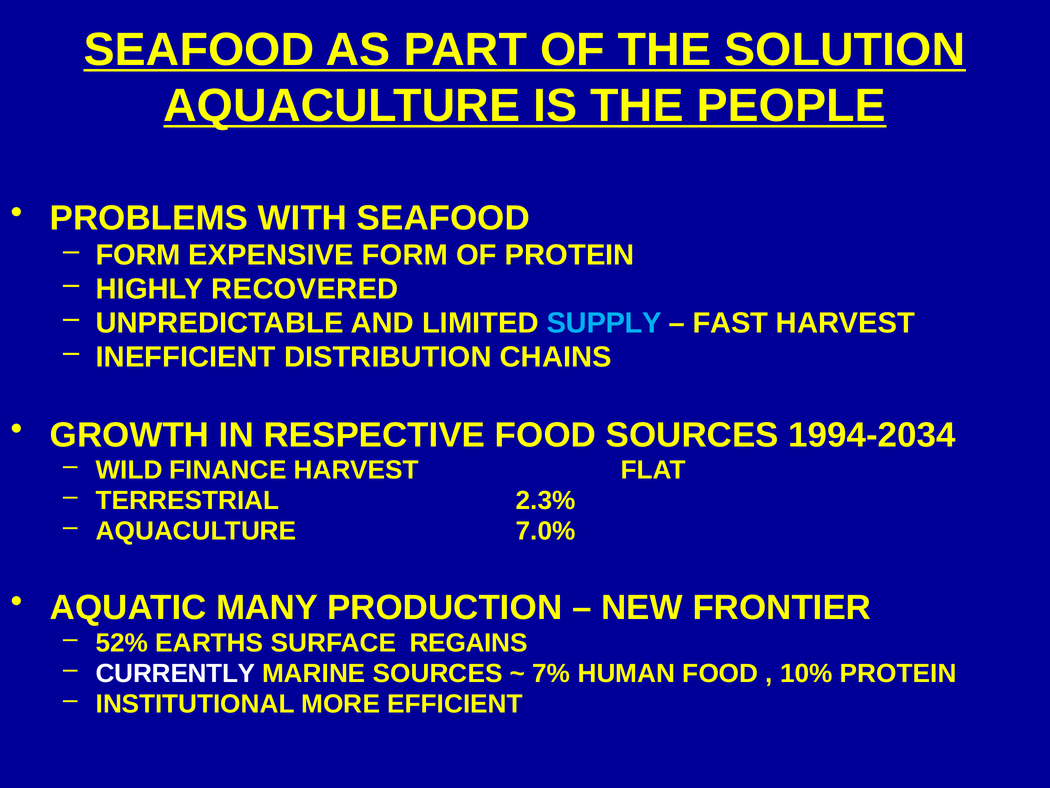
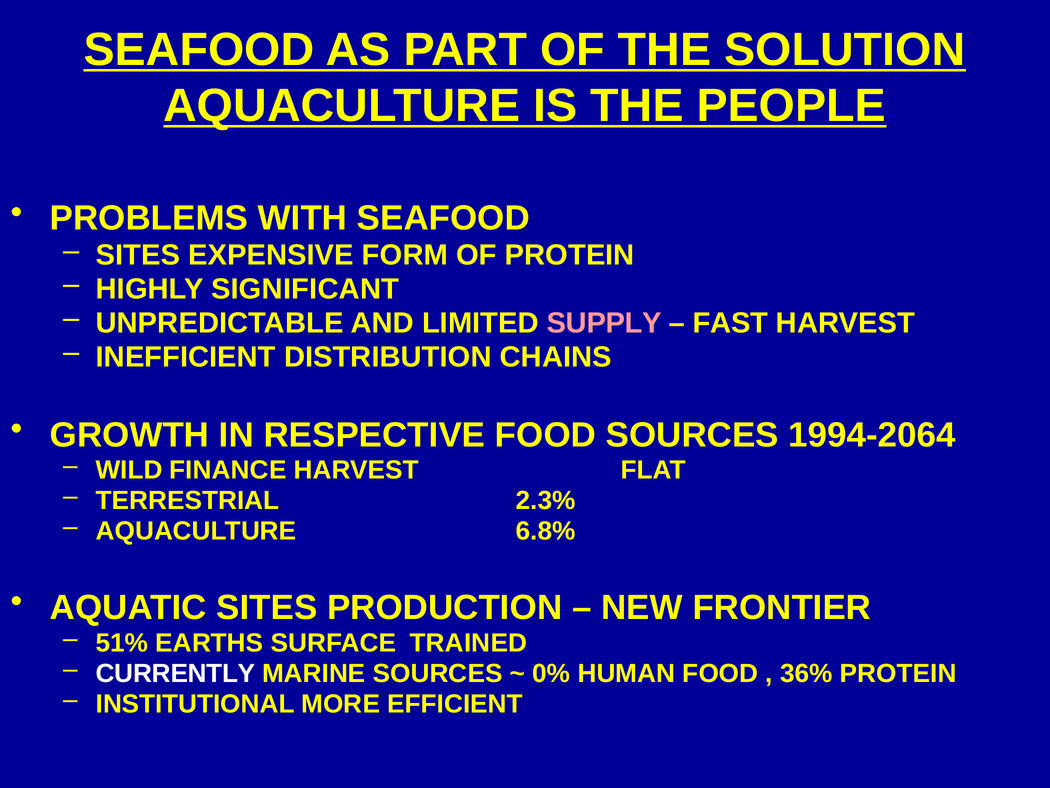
FORM at (138, 255): FORM -> SITES
RECOVERED: RECOVERED -> SIGNIFICANT
SUPPLY colour: light blue -> pink
1994-2034: 1994-2034 -> 1994-2064
7.0%: 7.0% -> 6.8%
AQUATIC MANY: MANY -> SITES
52%: 52% -> 51%
REGAINS: REGAINS -> TRAINED
7%: 7% -> 0%
10%: 10% -> 36%
